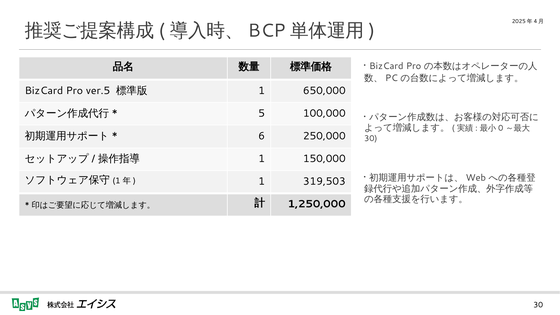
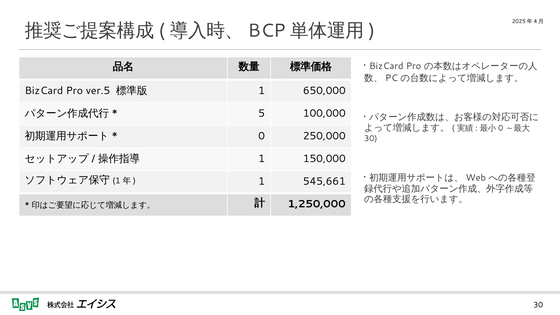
6 at (262, 136): 6 -> 0
319,503: 319,503 -> 545,661
